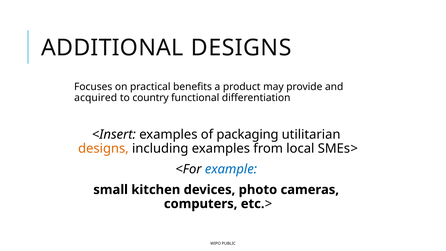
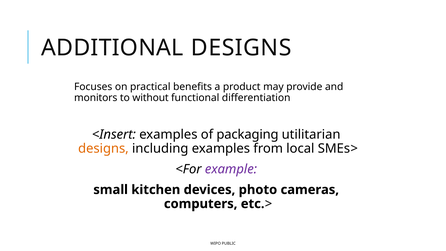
acquired: acquired -> monitors
country: country -> without
example colour: blue -> purple
